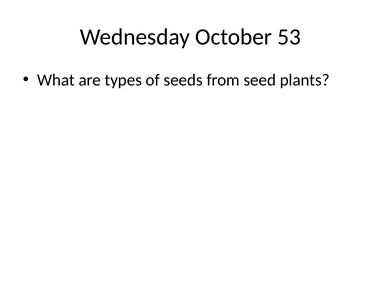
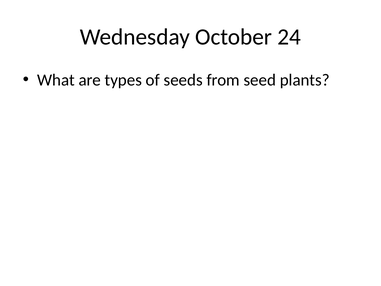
53: 53 -> 24
